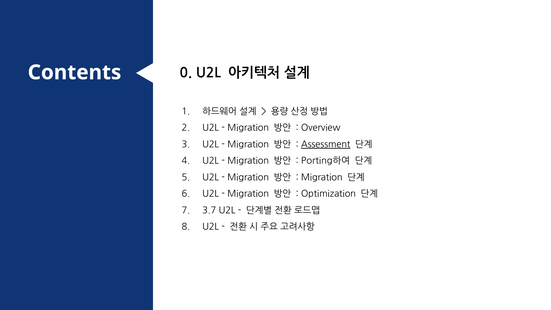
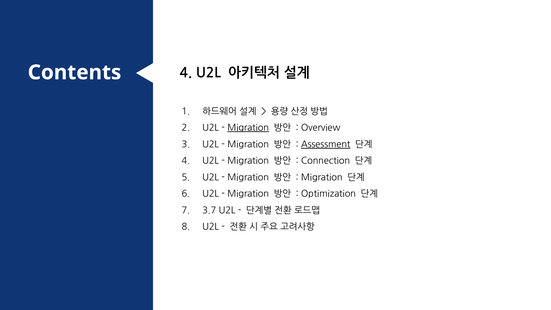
0 at (186, 73): 0 -> 4
Migration at (248, 128) underline: none -> present
Porting하여: Porting하여 -> Connection
